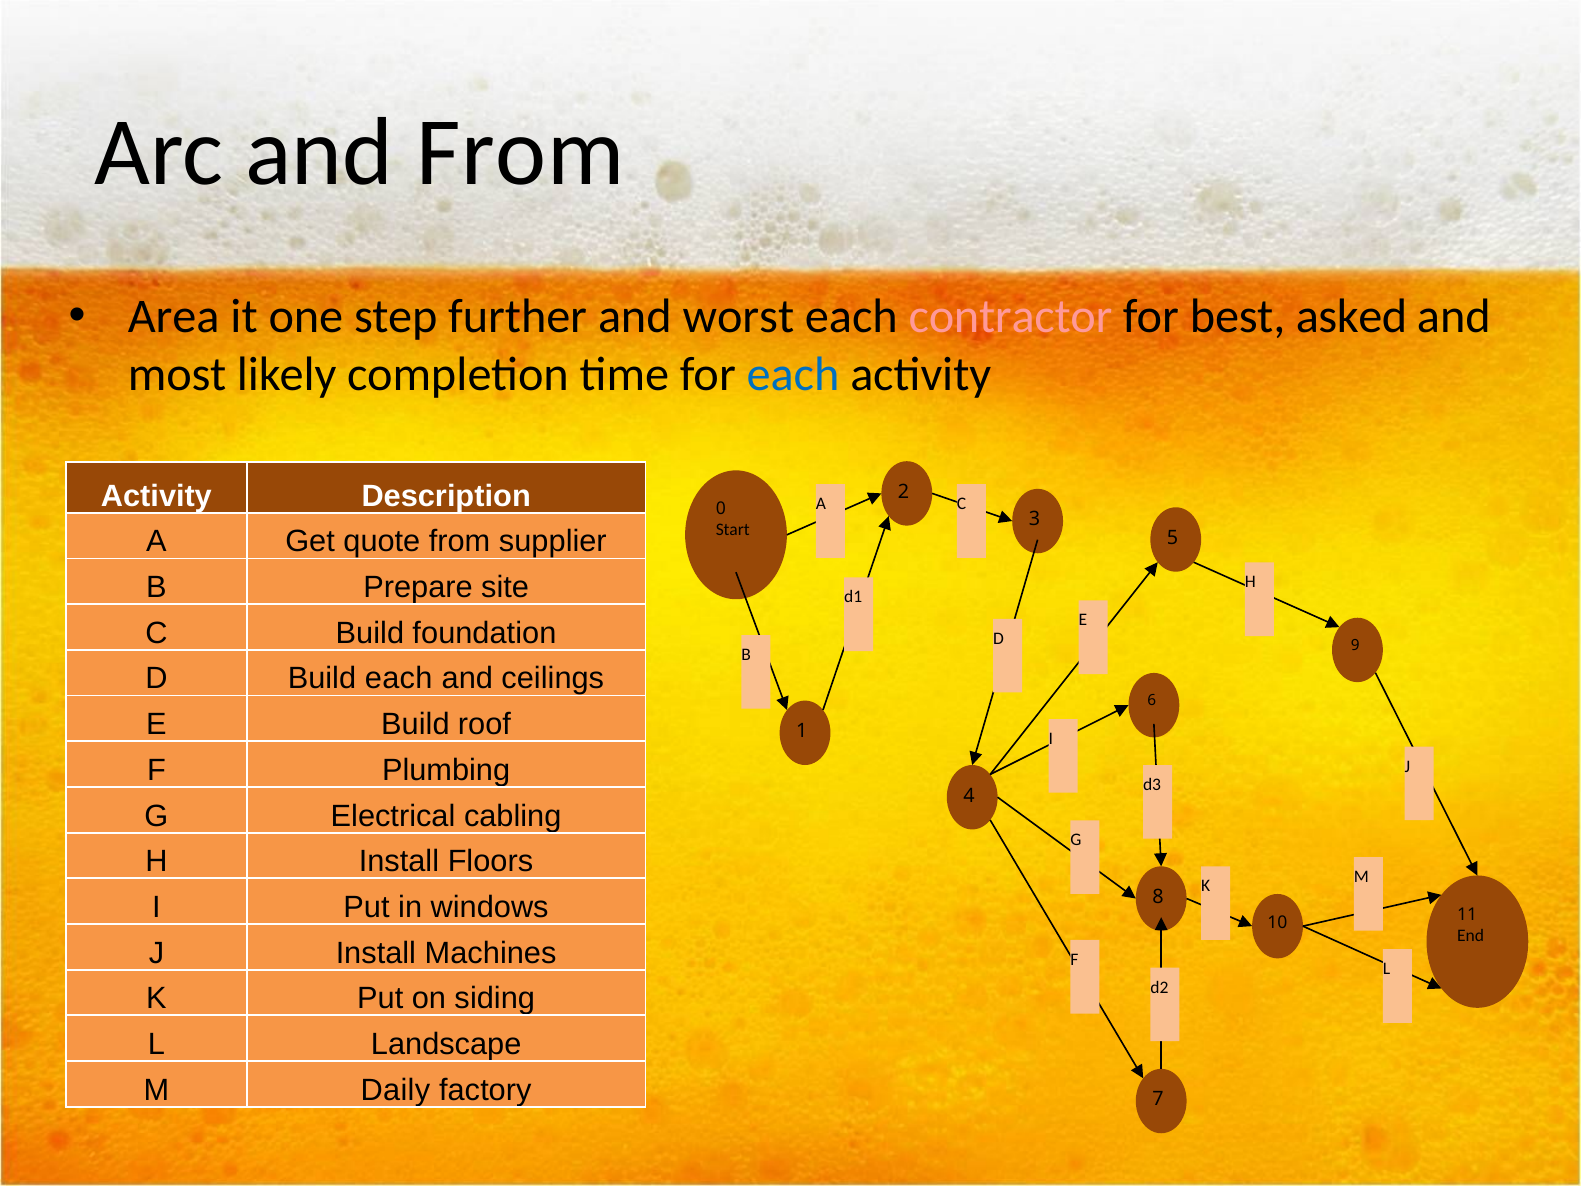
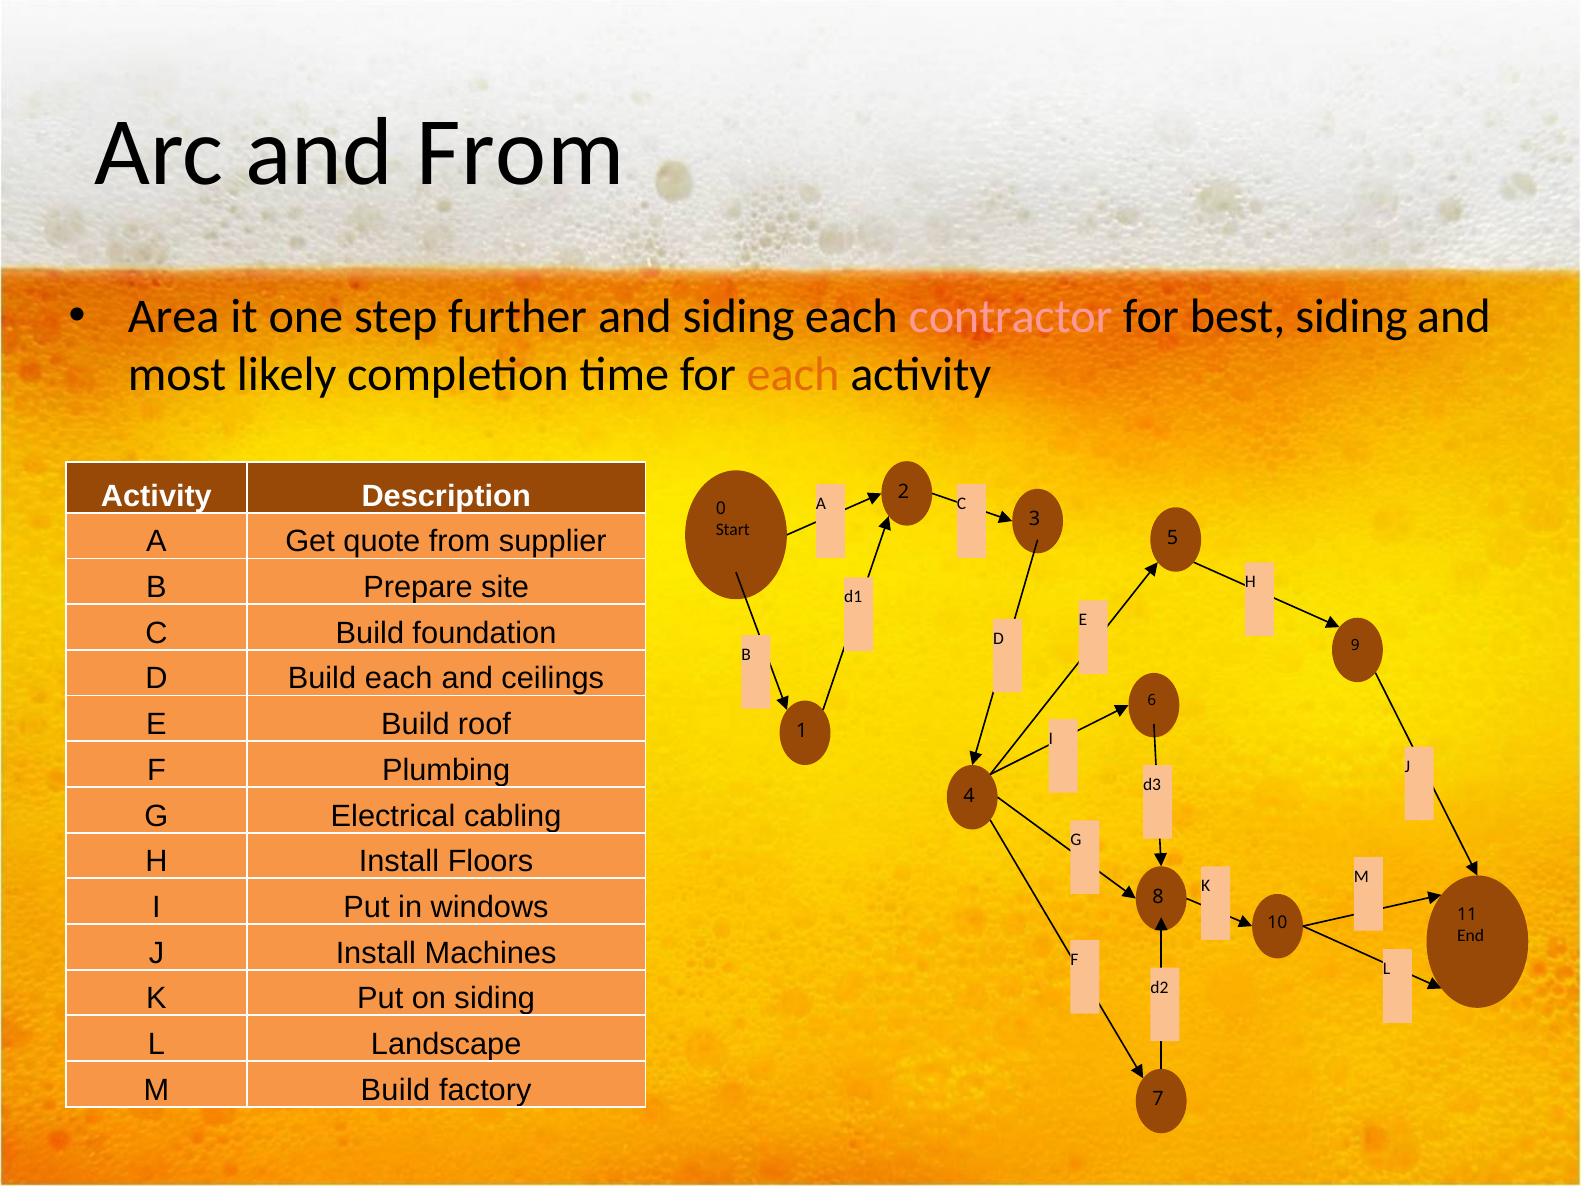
and worst: worst -> siding
best asked: asked -> siding
each at (793, 375) colour: blue -> orange
M Daily: Daily -> Build
